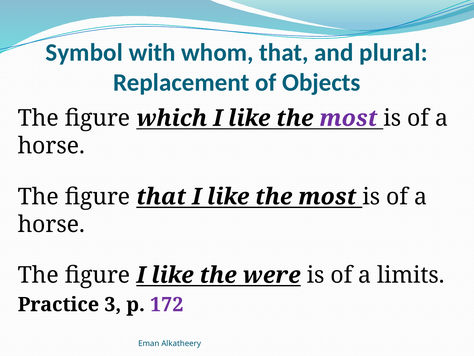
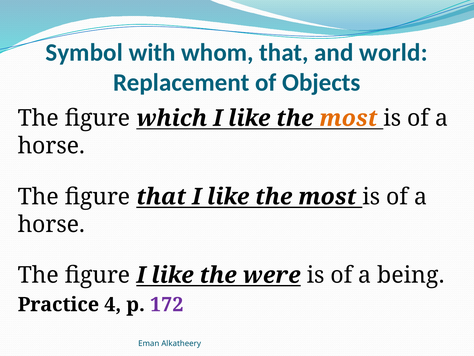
plural: plural -> world
most at (348, 118) colour: purple -> orange
limits: limits -> being
3: 3 -> 4
